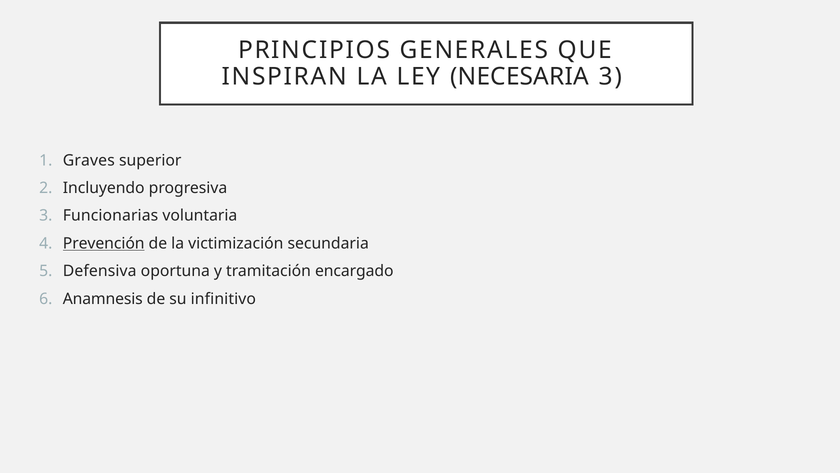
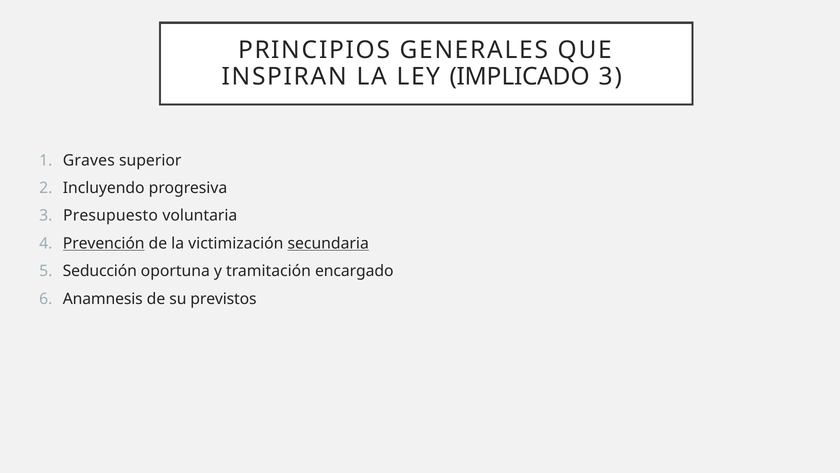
NECESARIA: NECESARIA -> IMPLICADO
Funcionarias: Funcionarias -> Presupuesto
secundaria underline: none -> present
Defensiva: Defensiva -> Seducción
infinitivo: infinitivo -> previstos
